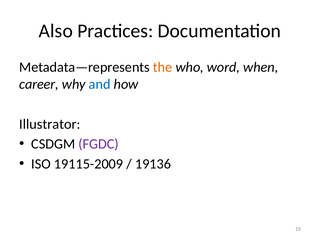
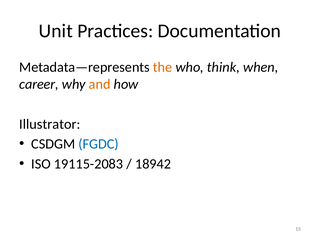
Also: Also -> Unit
word: word -> think
and colour: blue -> orange
FGDC colour: purple -> blue
19115-2009: 19115-2009 -> 19115-2083
19136: 19136 -> 18942
